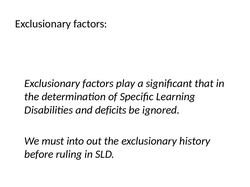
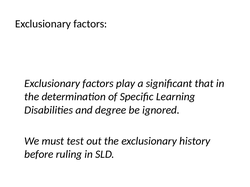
deficits: deficits -> degree
into: into -> test
